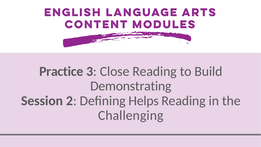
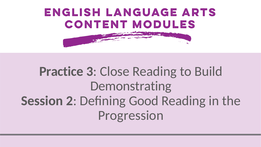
Helps: Helps -> Good
Challenging: Challenging -> Progression
